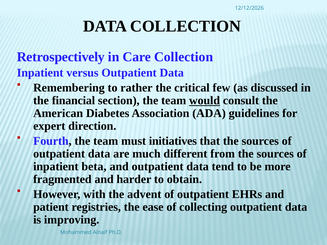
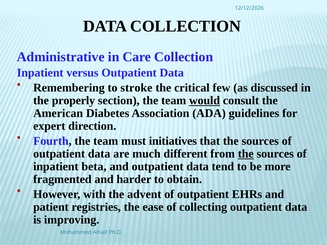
Retrospectively: Retrospectively -> Administrative
rather: rather -> stroke
financial: financial -> properly
the at (246, 154) underline: none -> present
